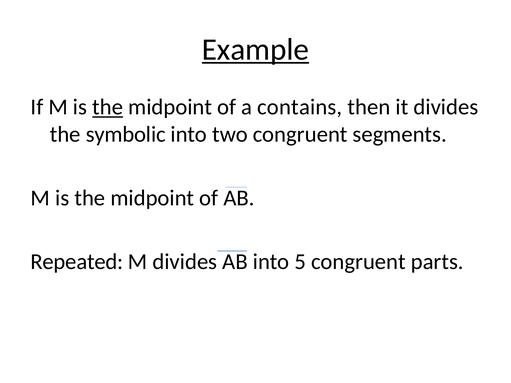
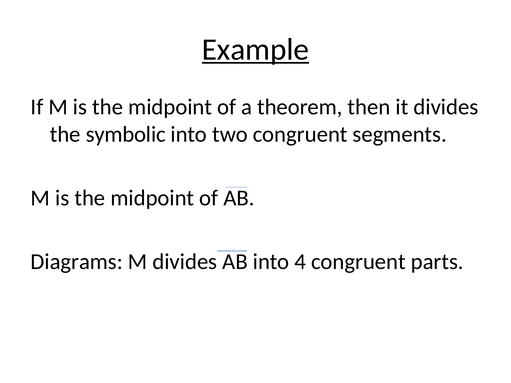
the at (108, 107) underline: present -> none
contains: contains -> theorem
Repeated: Repeated -> Diagrams
5: 5 -> 4
